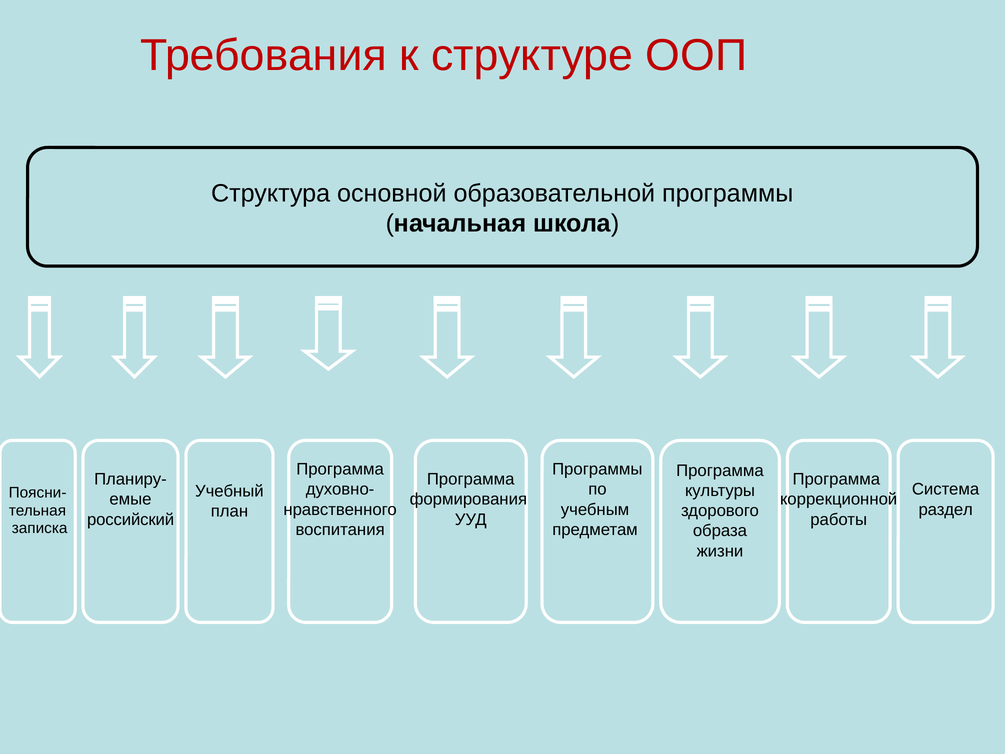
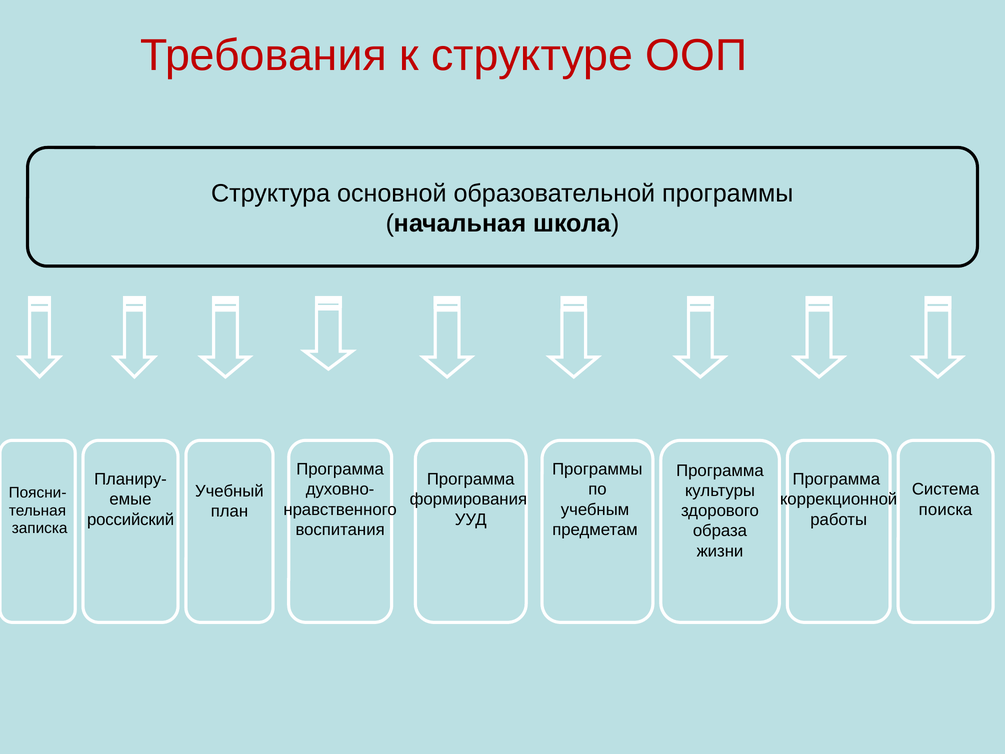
раздел: раздел -> поиска
